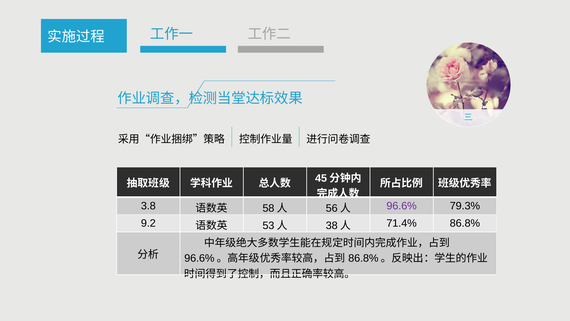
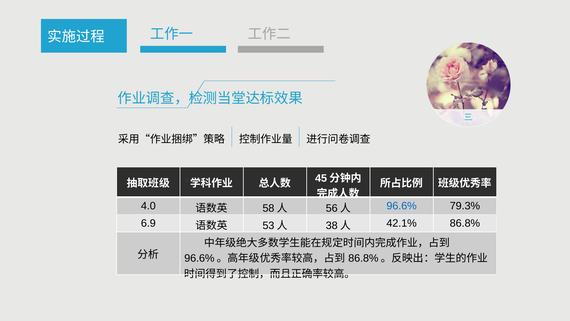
3.8: 3.8 -> 4.0
96.6% colour: purple -> blue
9.2: 9.2 -> 6.9
71.4%: 71.4% -> 42.1%
